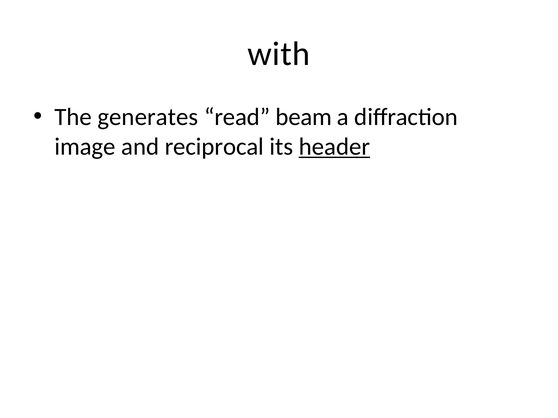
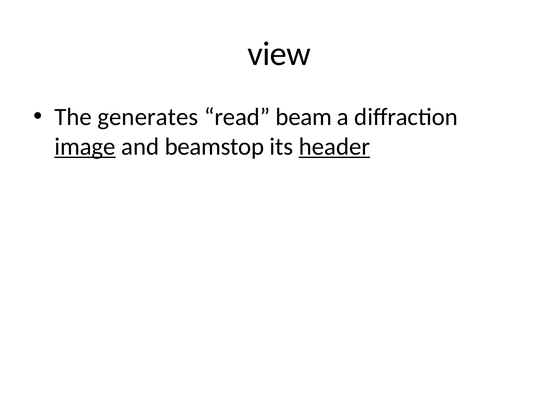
with: with -> view
image underline: none -> present
reciprocal: reciprocal -> beamstop
